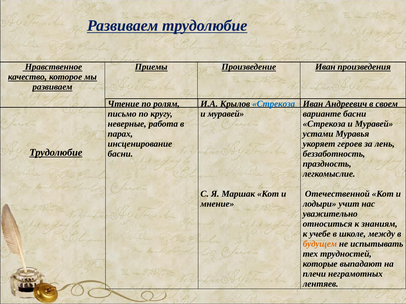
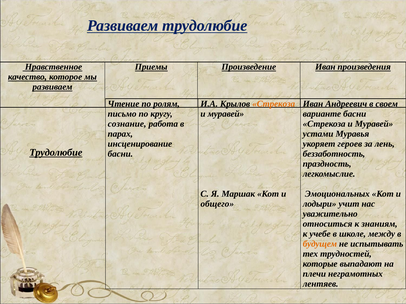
Стрекоза at (274, 104) colour: blue -> orange
неверные: неверные -> сознание
Отечественной: Отечественной -> Эмоциональных
мнение: мнение -> общего
